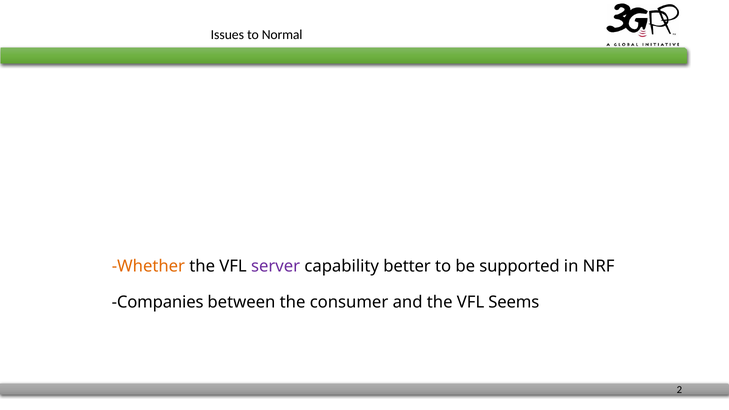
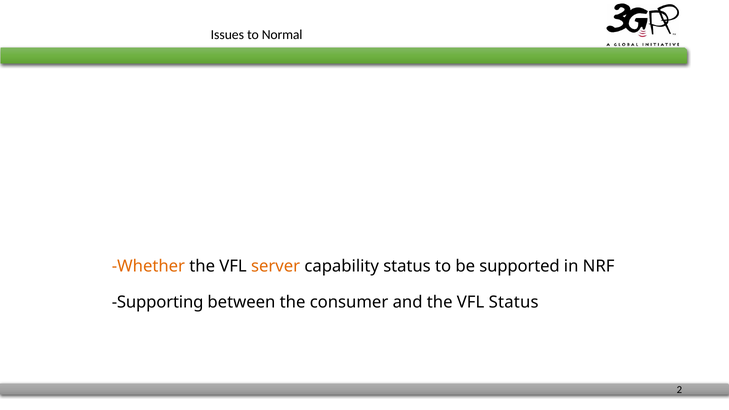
server colour: purple -> orange
capability better: better -> status
Companies: Companies -> Supporting
VFL Seems: Seems -> Status
